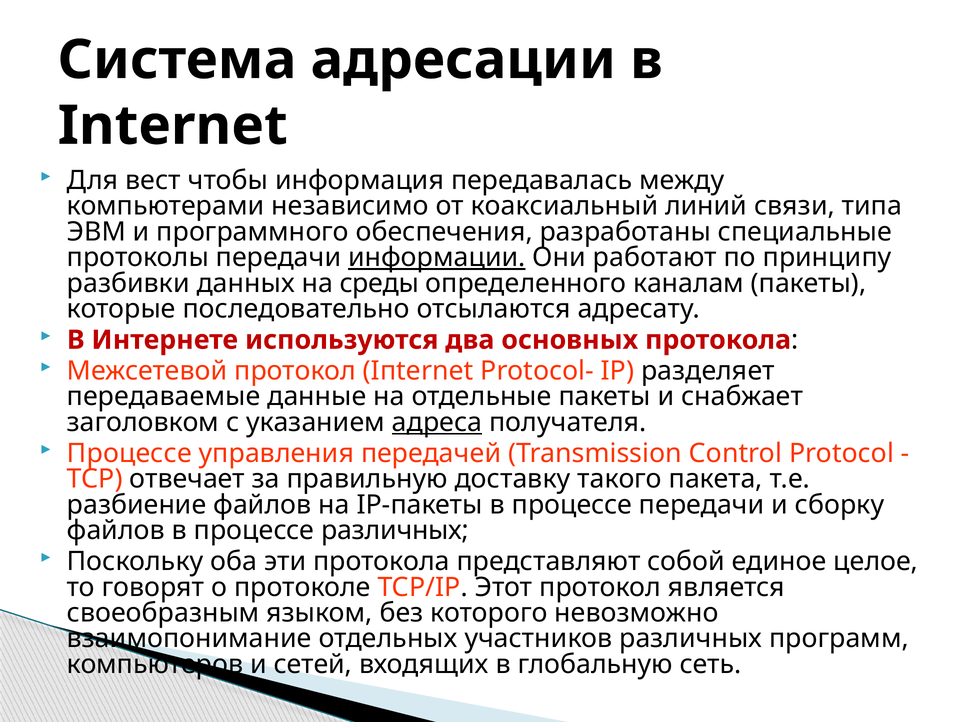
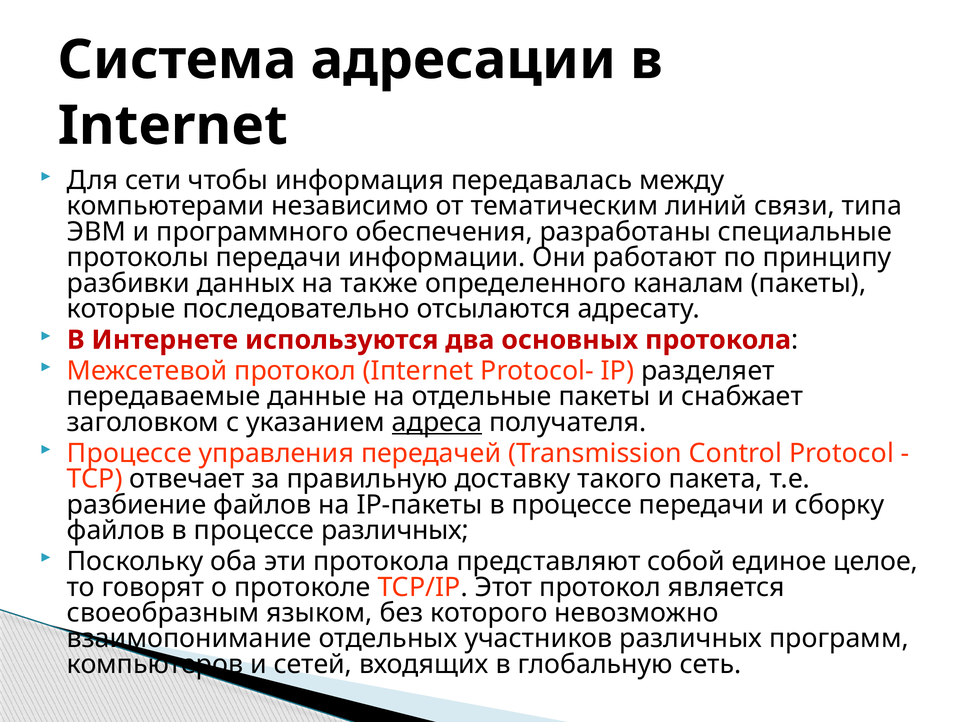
вест: вест -> сети
коаксиальный: коаксиальный -> тематическим
информации underline: present -> none
среды: среды -> также
